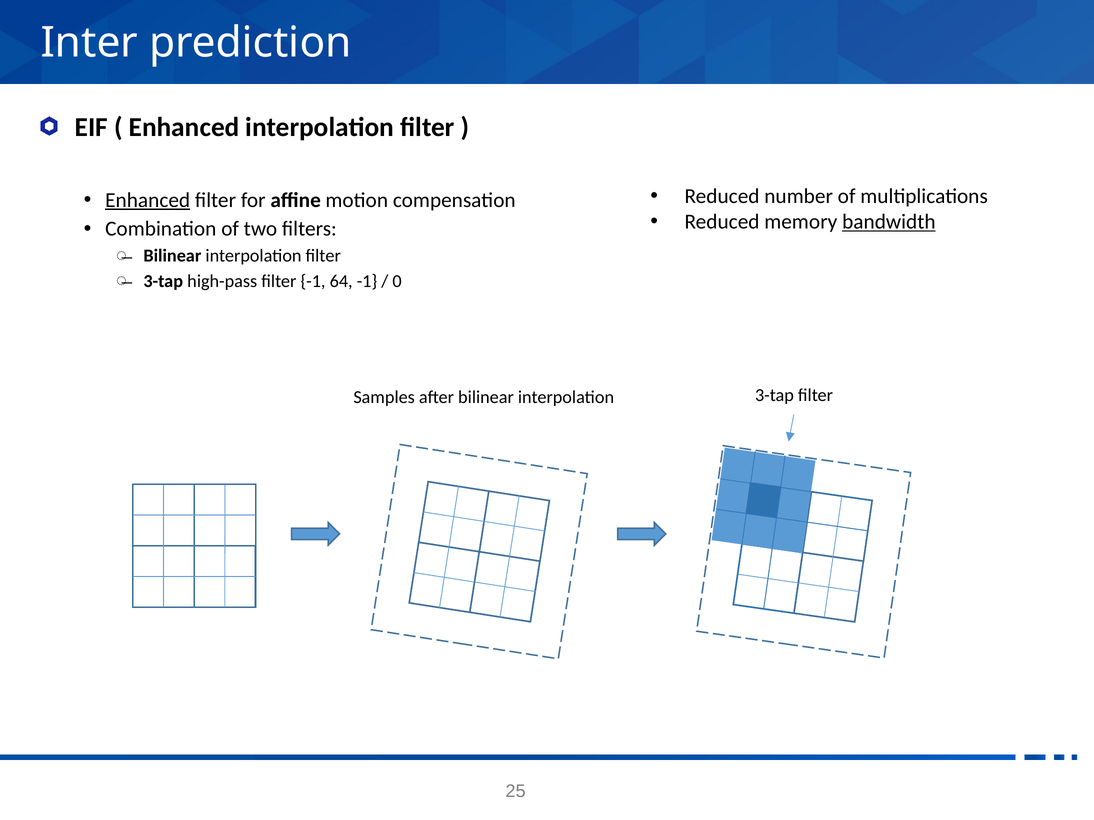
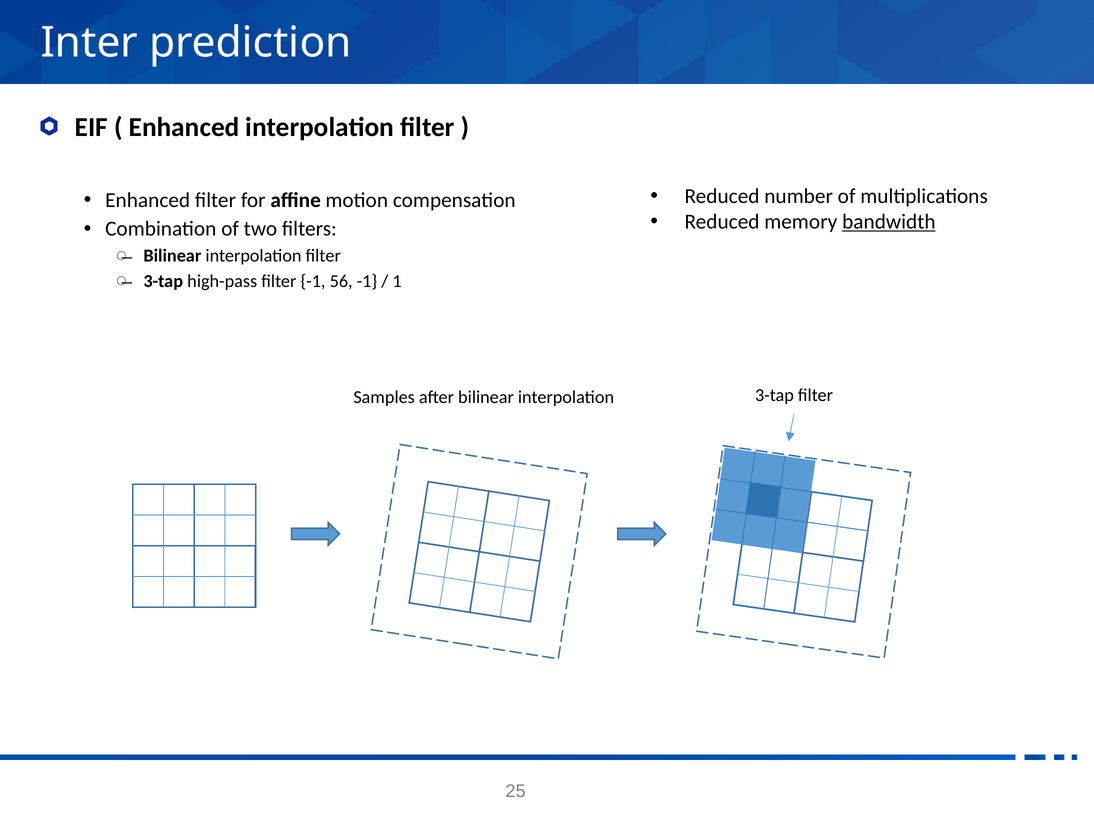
Enhanced at (148, 200) underline: present -> none
64: 64 -> 56
0: 0 -> 1
